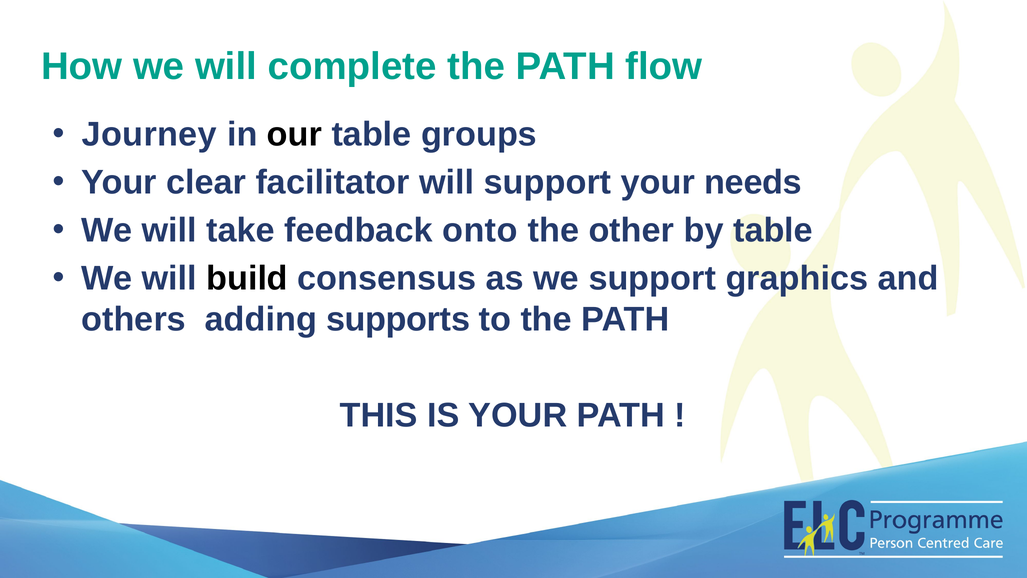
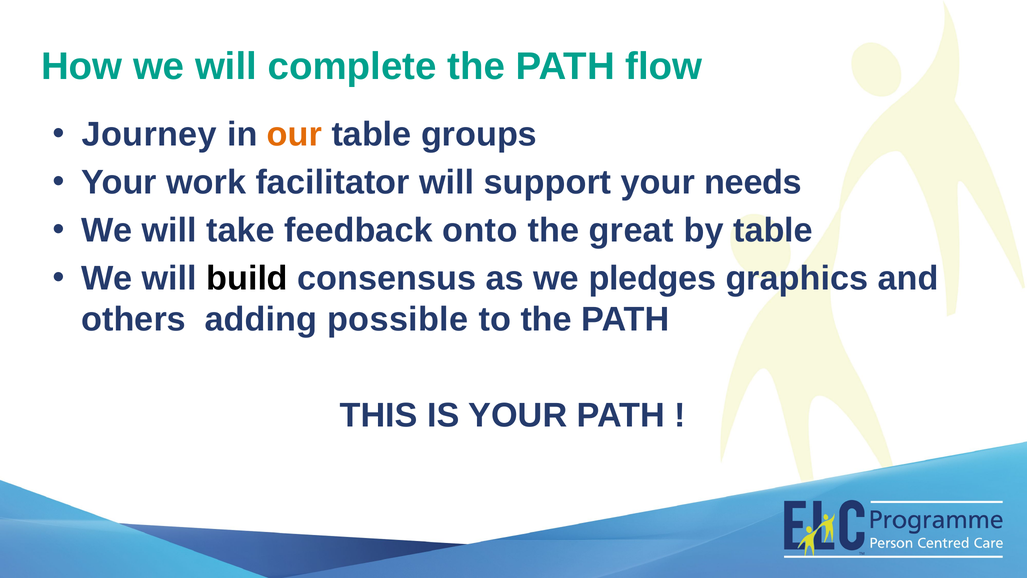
our colour: black -> orange
clear: clear -> work
other: other -> great
we support: support -> pledges
supports: supports -> possible
